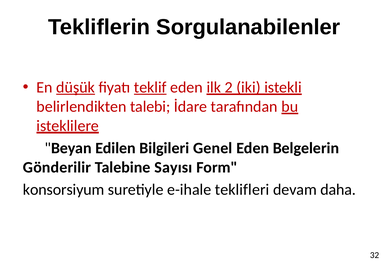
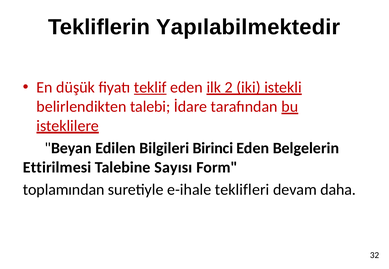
Sorgulanabilenler: Sorgulanabilenler -> Yapılabilmektedir
düşük underline: present -> none
Genel: Genel -> Birinci
Gönderilir: Gönderilir -> Ettirilmesi
konsorsiyum: konsorsiyum -> toplamından
